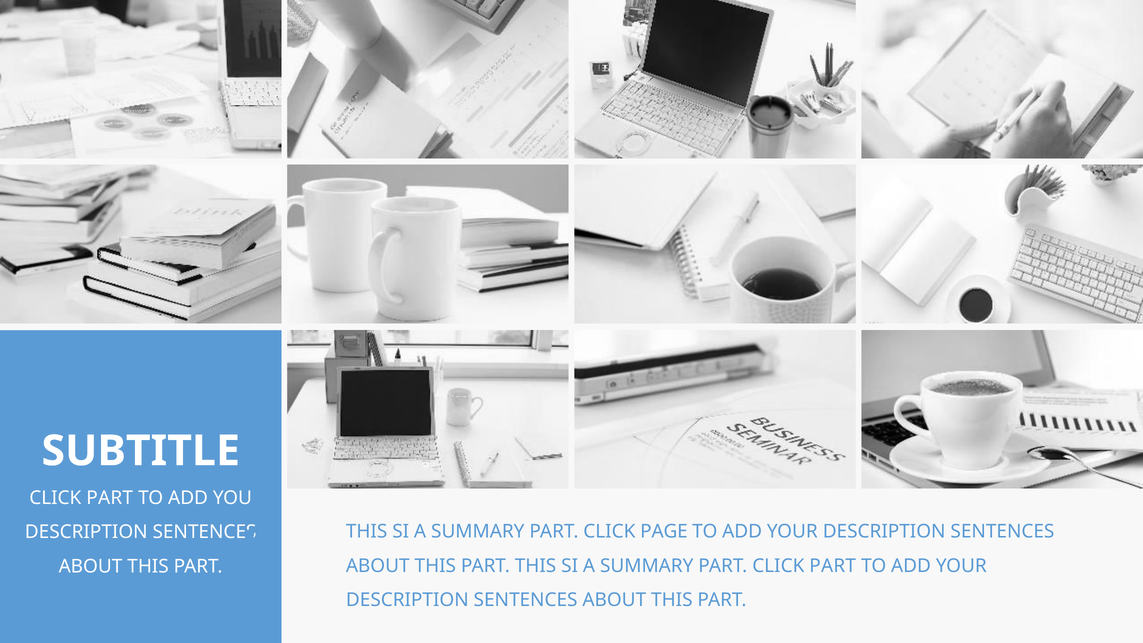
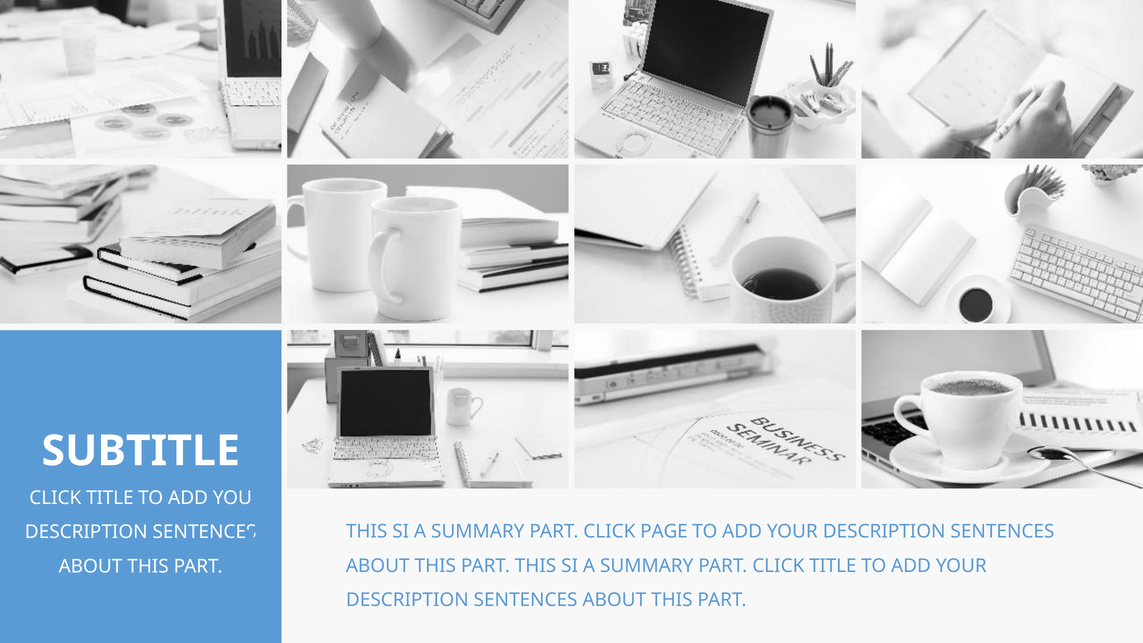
PART at (110, 498): PART -> TITLE
PART CLICK PART: PART -> TITLE
